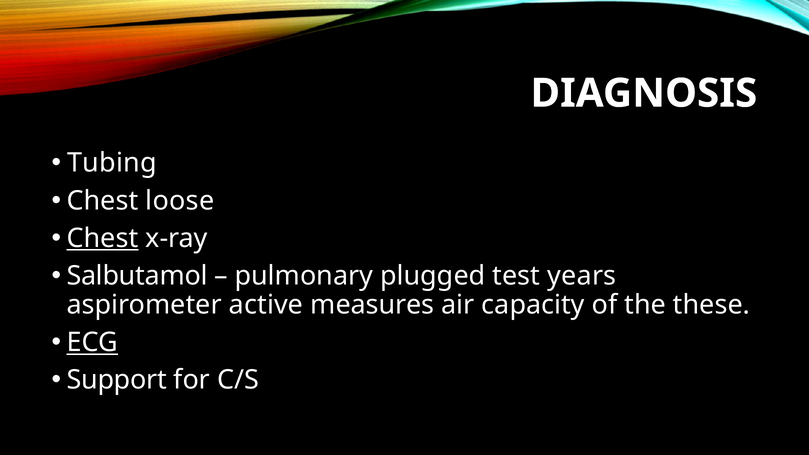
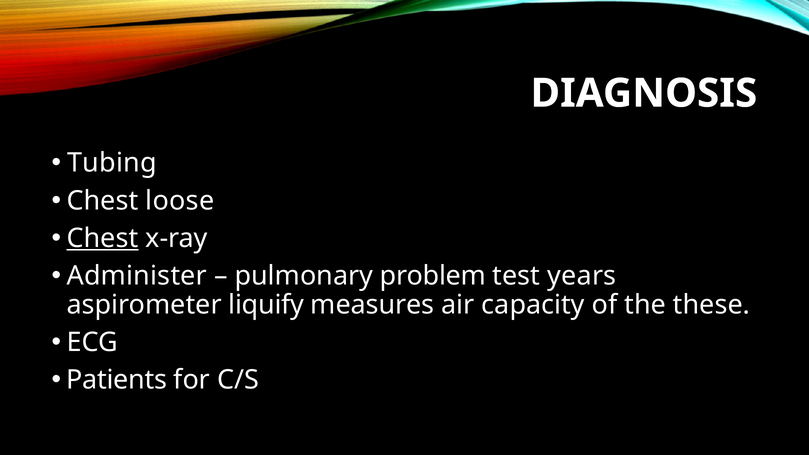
Salbutamol: Salbutamol -> Administer
plugged: plugged -> problem
active: active -> liquify
ECG underline: present -> none
Support: Support -> Patients
